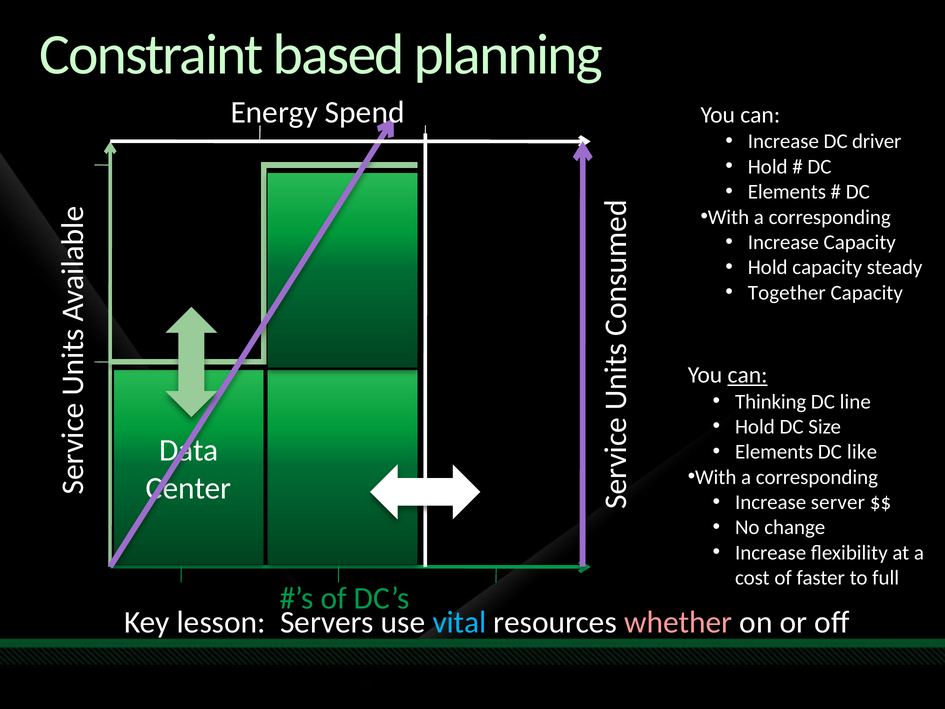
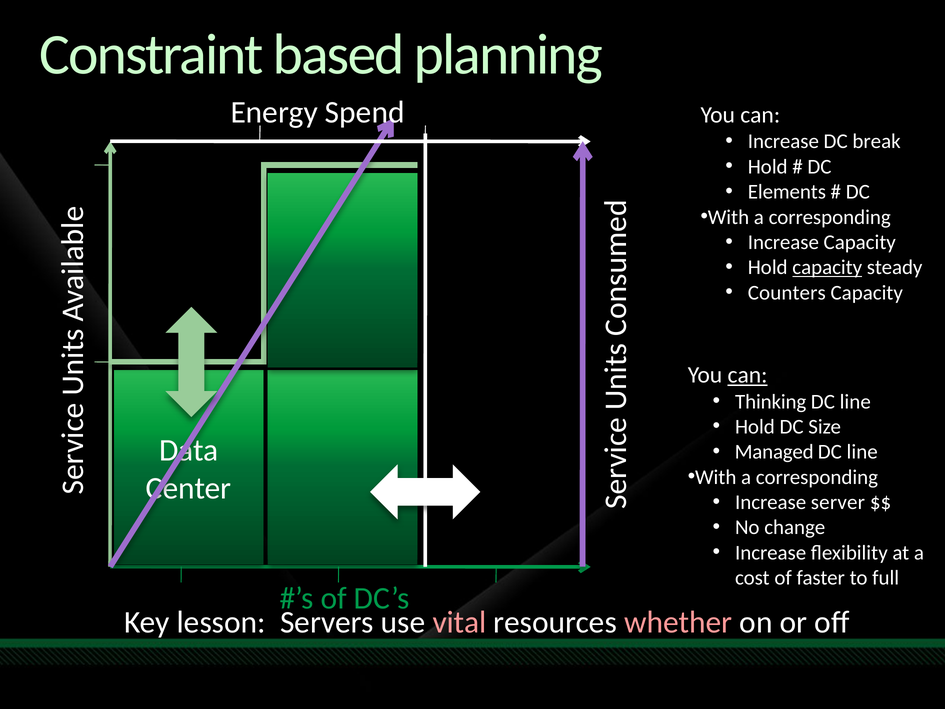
driver: driver -> break
capacity at (827, 267) underline: none -> present
Together: Together -> Counters
Elements at (774, 452): Elements -> Managed
like at (862, 452): like -> line
vital colour: light blue -> pink
